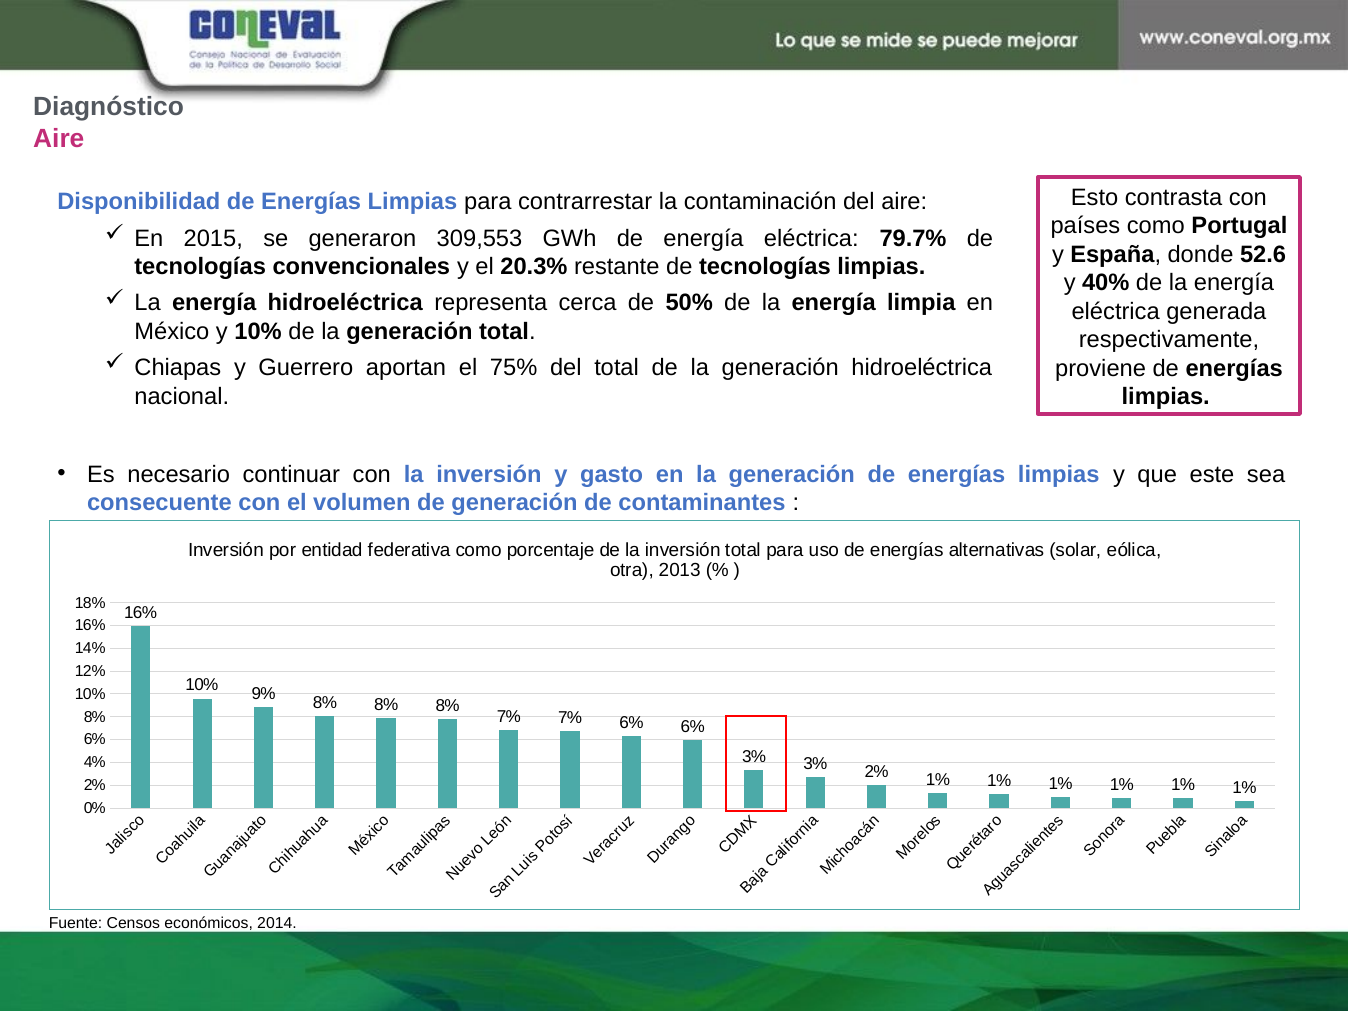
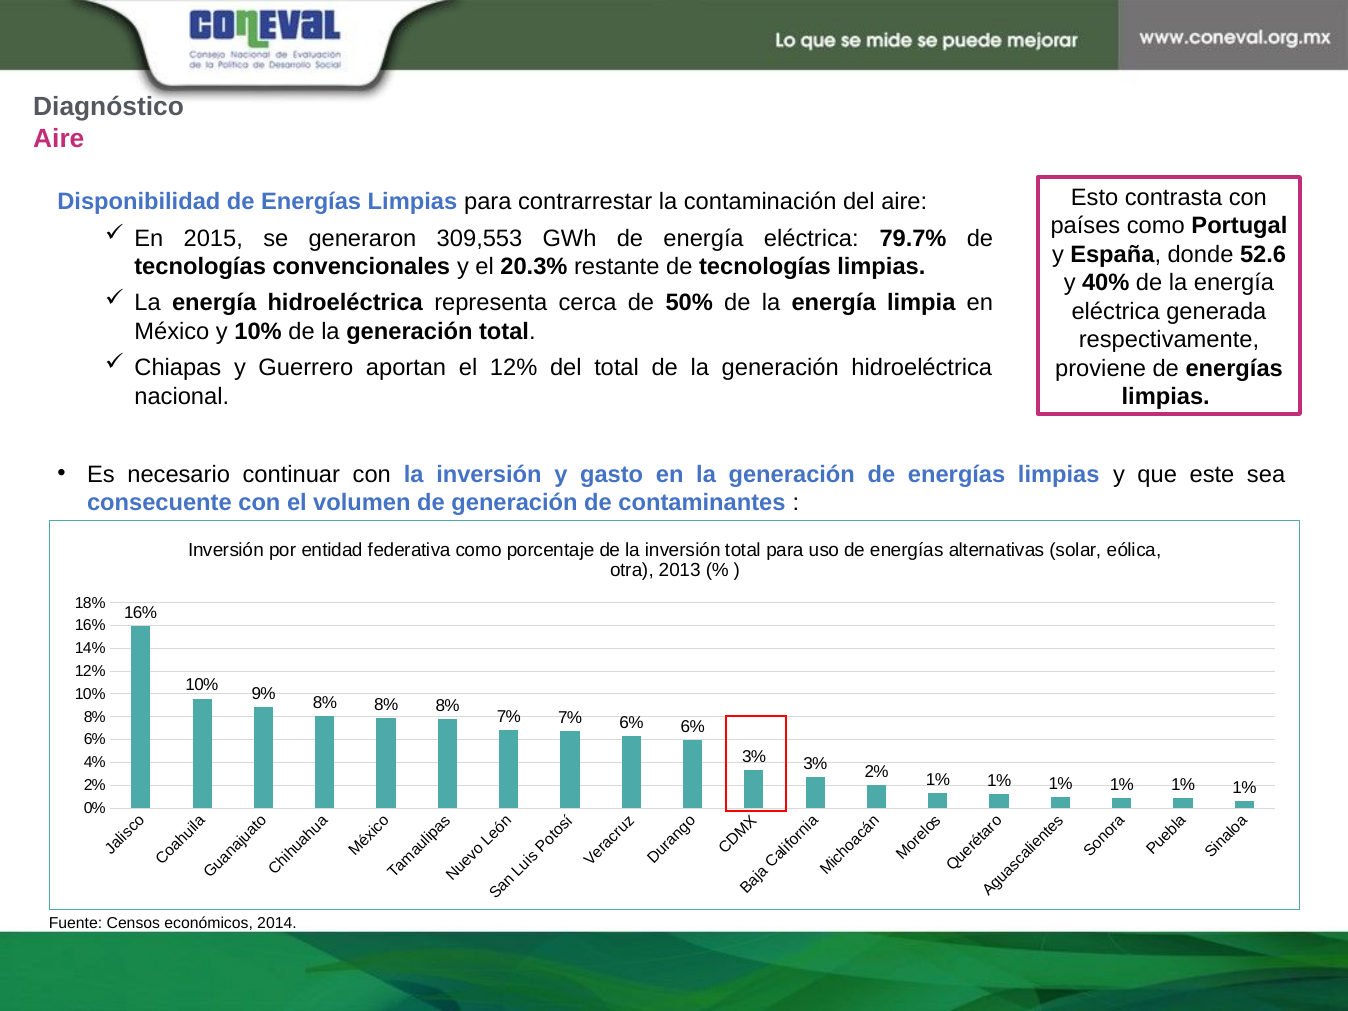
el 75%: 75% -> 12%
